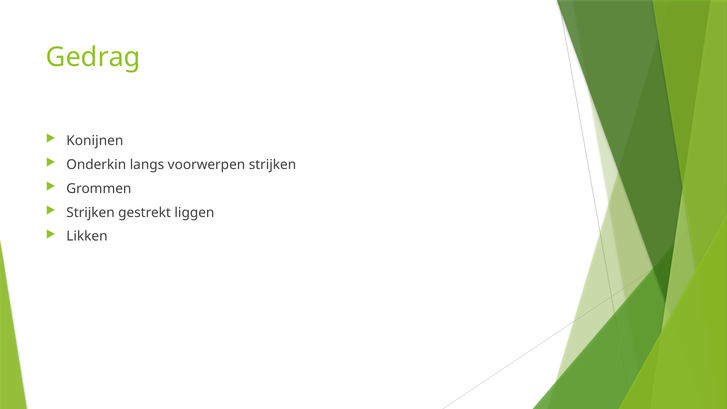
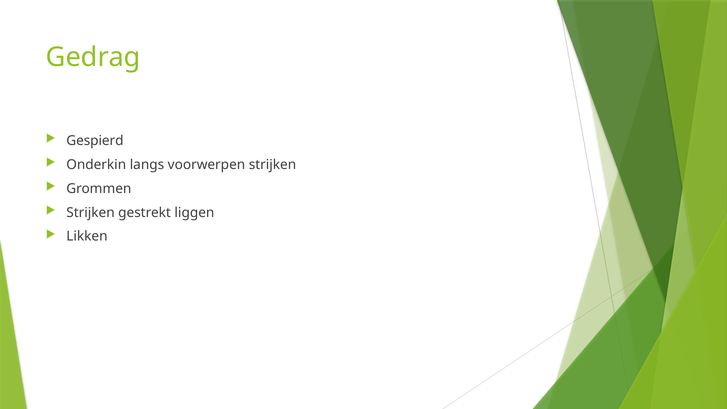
Konijnen: Konijnen -> Gespierd
